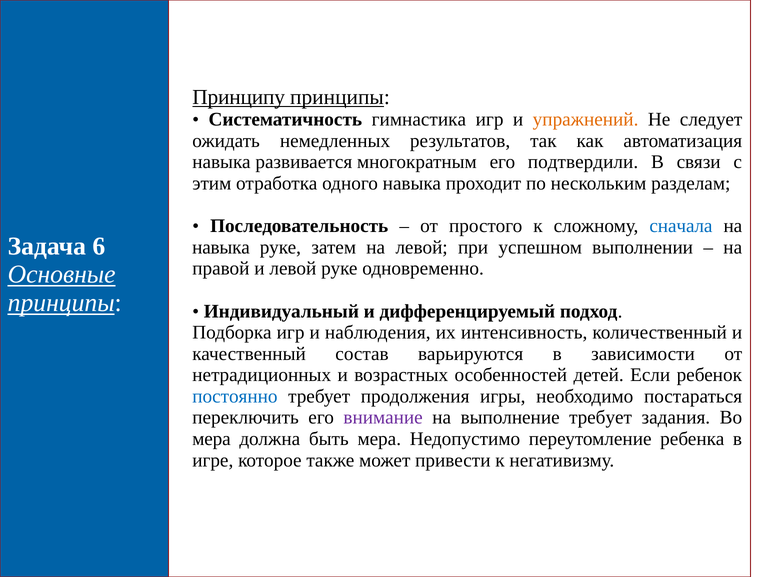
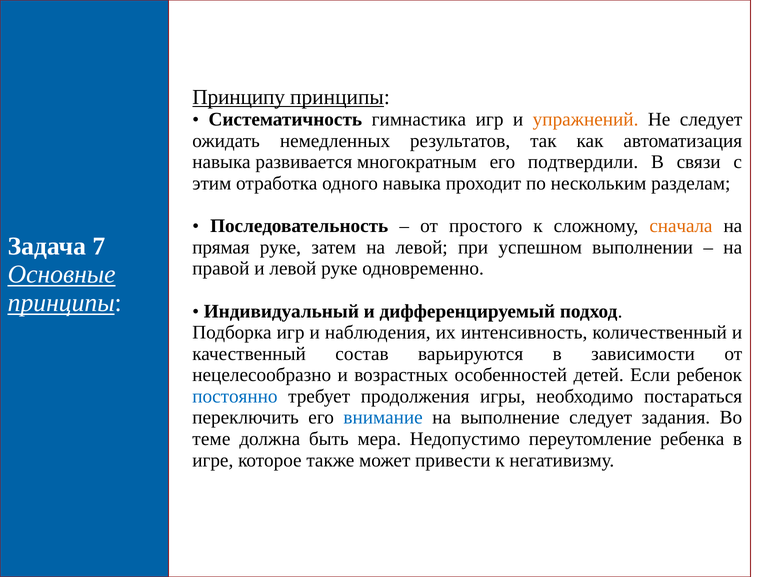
сначала colour: blue -> orange
Задача 6: 6 -> 7
навыка at (221, 247): навыка -> прямая
нетрадиционных: нетрадиционных -> нецелесообразно
внимание colour: purple -> blue
выполнение требует: требует -> следует
мера at (212, 439): мера -> теме
